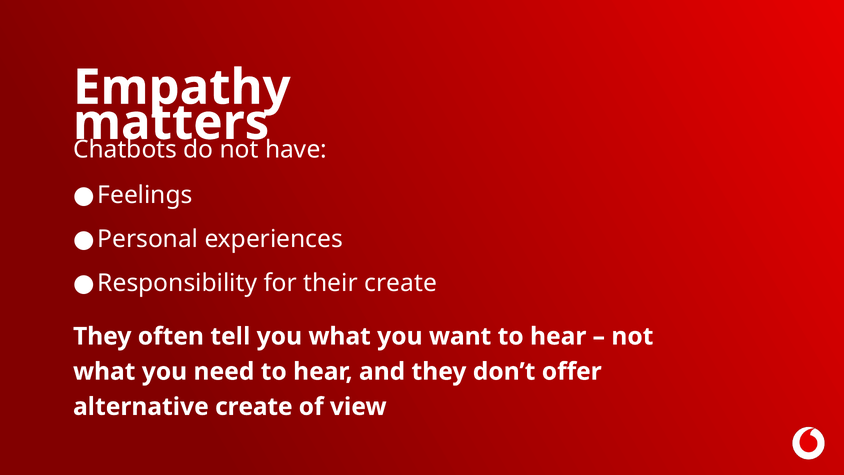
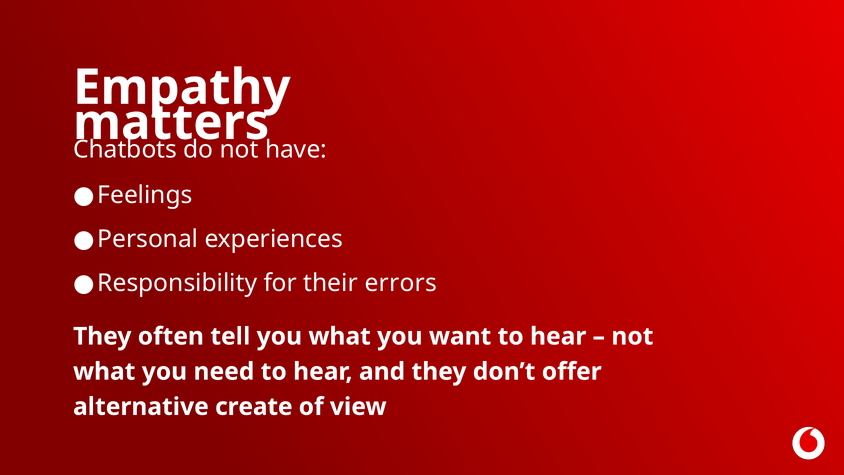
their create: create -> errors
